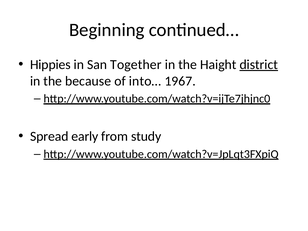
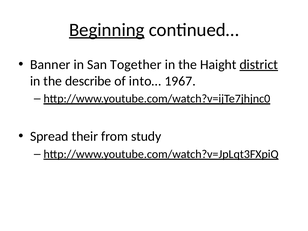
Beginning underline: none -> present
Hippies: Hippies -> Banner
because: because -> describe
early: early -> their
